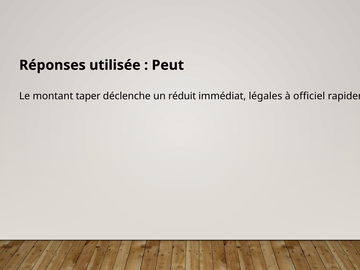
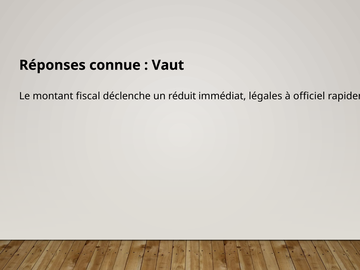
utilisée: utilisée -> connue
Peut: Peut -> Vaut
taper: taper -> fiscal
